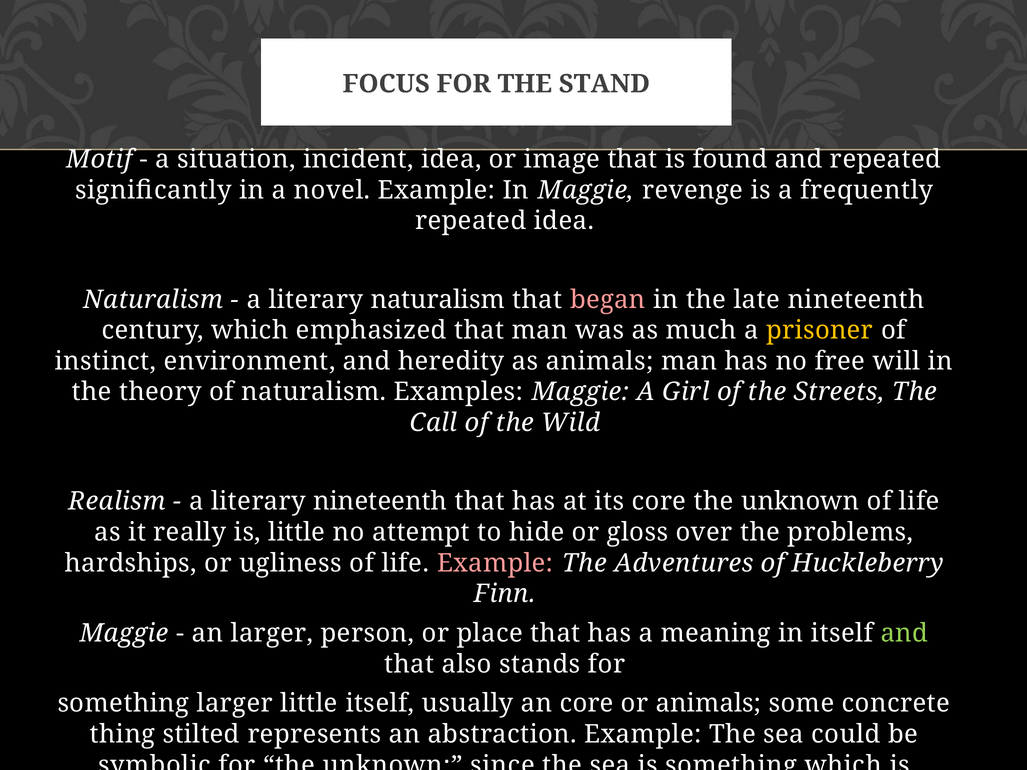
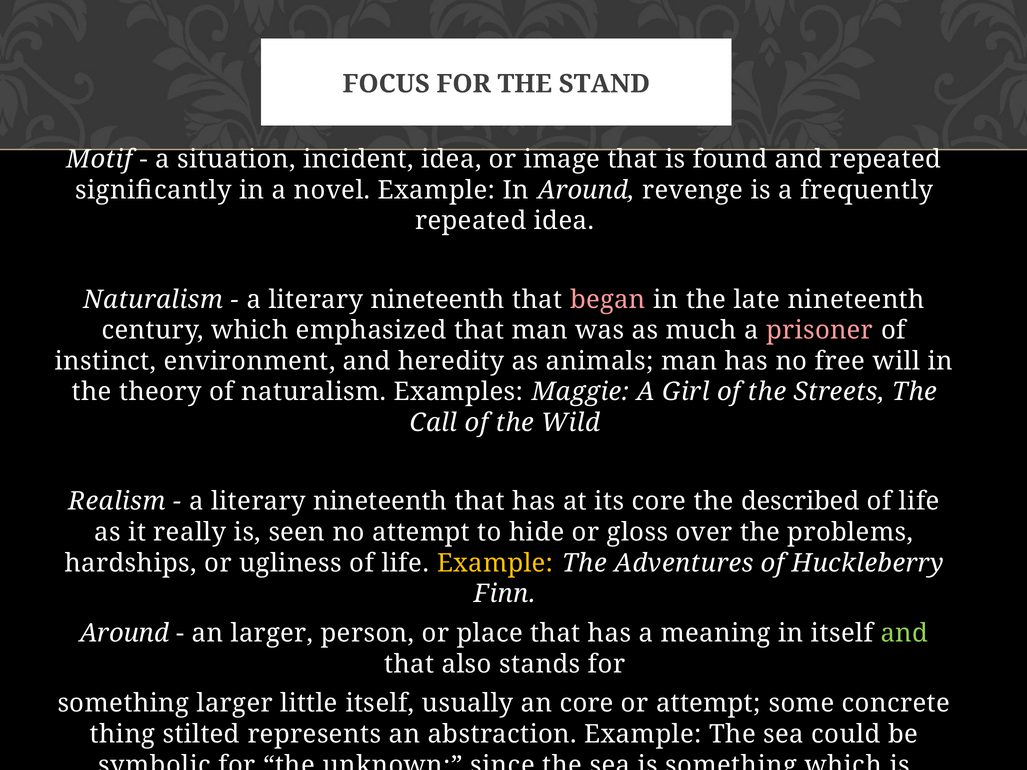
In Maggie: Maggie -> Around
naturalism at (438, 300): naturalism -> nineteenth
prisoner colour: yellow -> pink
core the unknown: unknown -> described
is little: little -> seen
Example at (495, 563) colour: pink -> yellow
Maggie at (124, 633): Maggie -> Around
or animals: animals -> attempt
